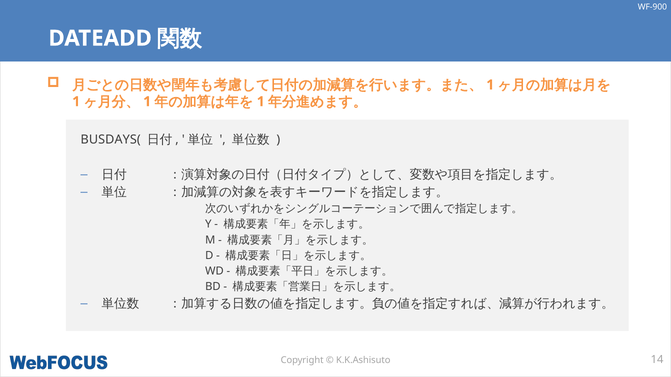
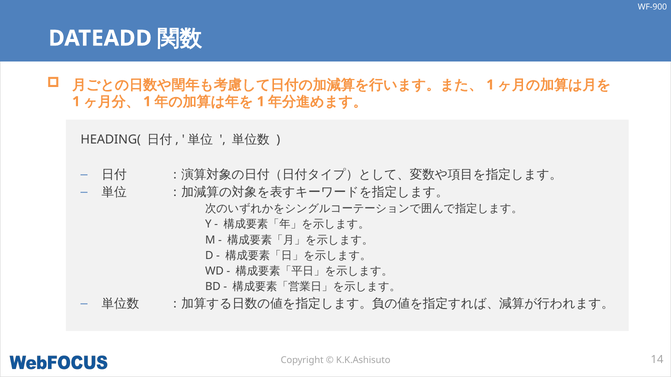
BUSDAYS(: BUSDAYS( -> HEADING(
